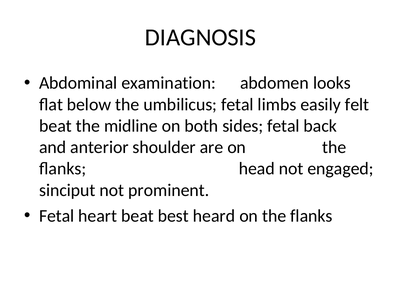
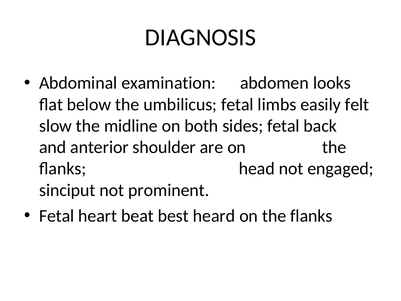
beat at (56, 126): beat -> slow
